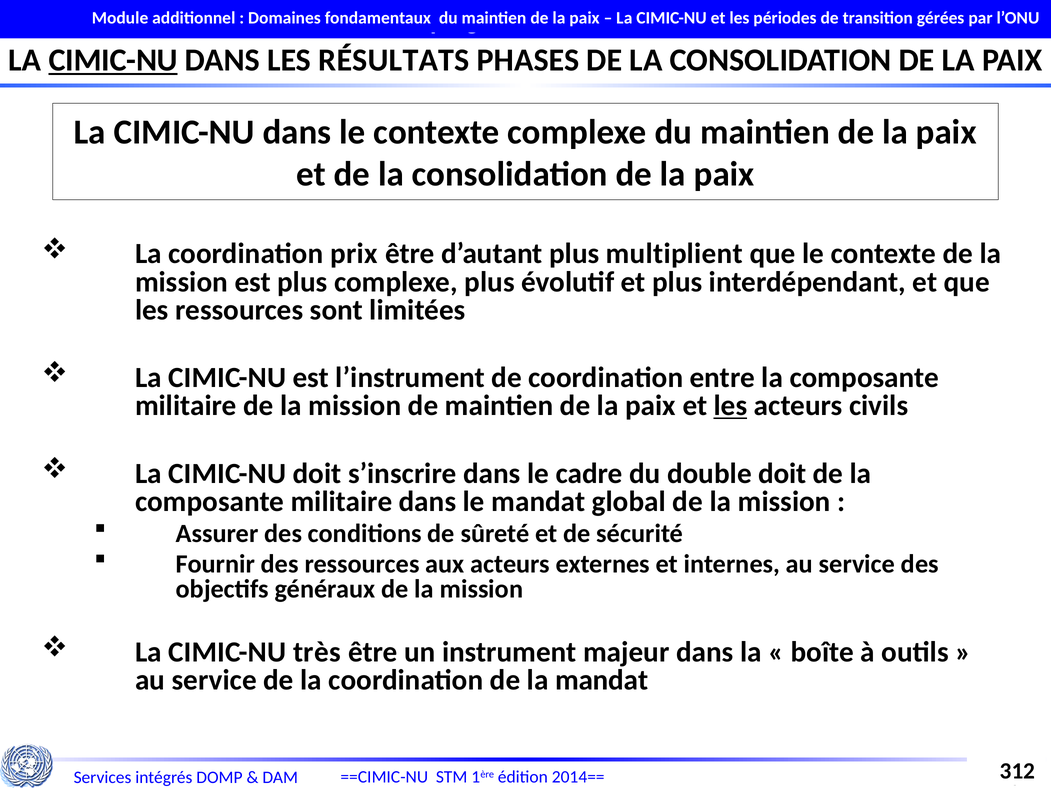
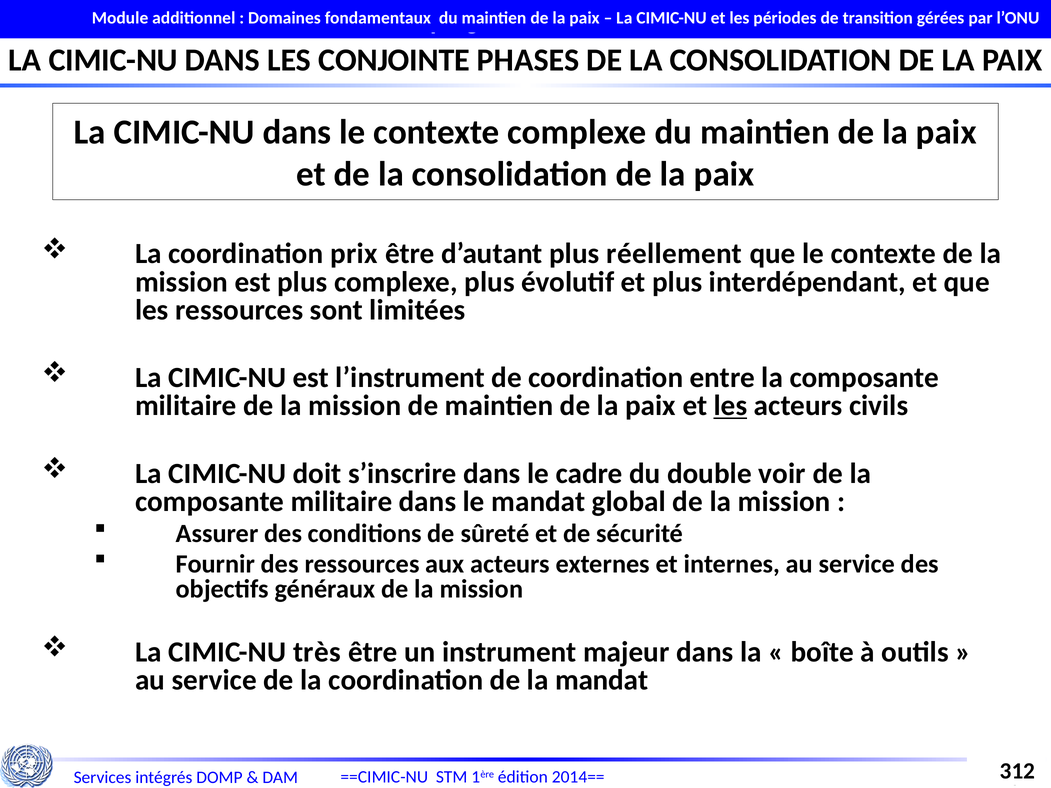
CIMIC-NU at (113, 60) underline: present -> none
RÉSULTATS: RÉSULTATS -> CONJOINTE
multiplient: multiplient -> réellement
double doit: doit -> voir
